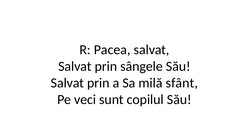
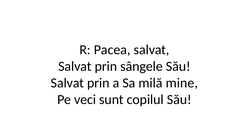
sfânt: sfânt -> mine
